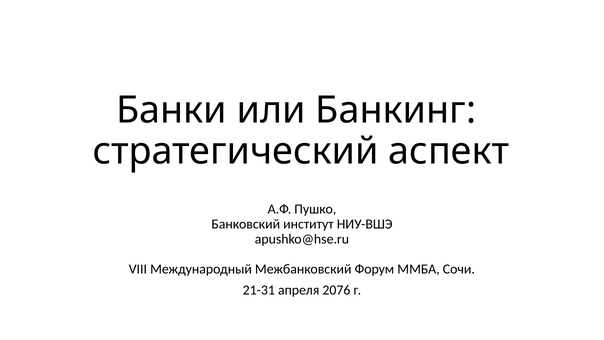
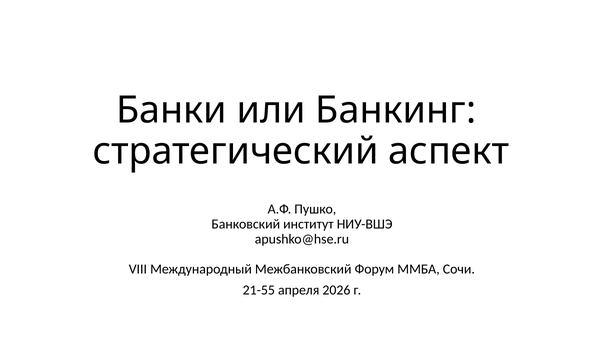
21-31: 21-31 -> 21-55
2076: 2076 -> 2026
